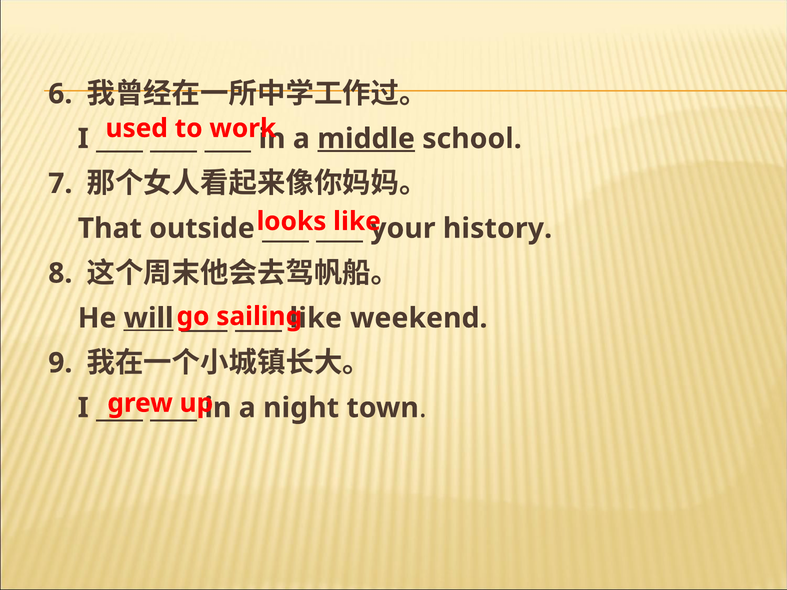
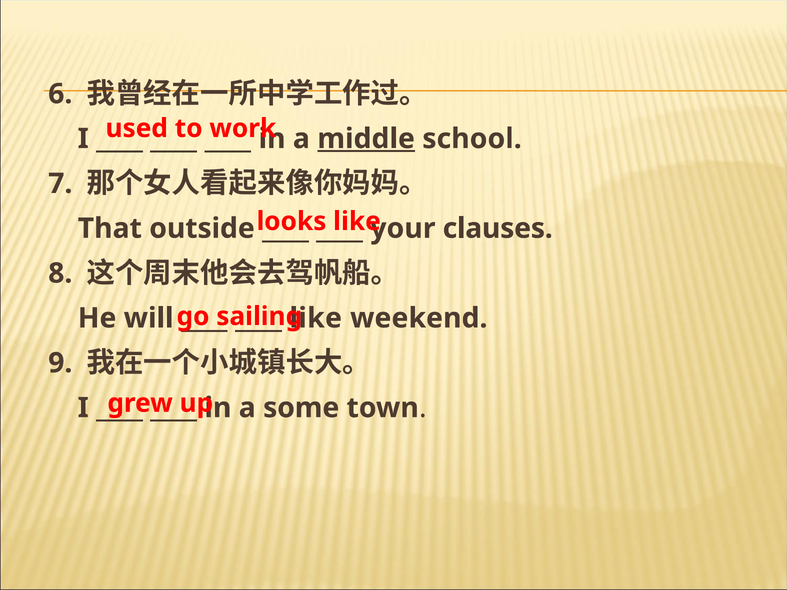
history: history -> clauses
will underline: present -> none
night: night -> some
